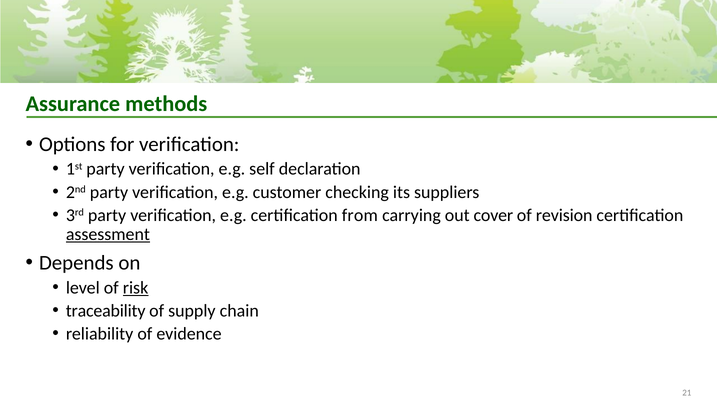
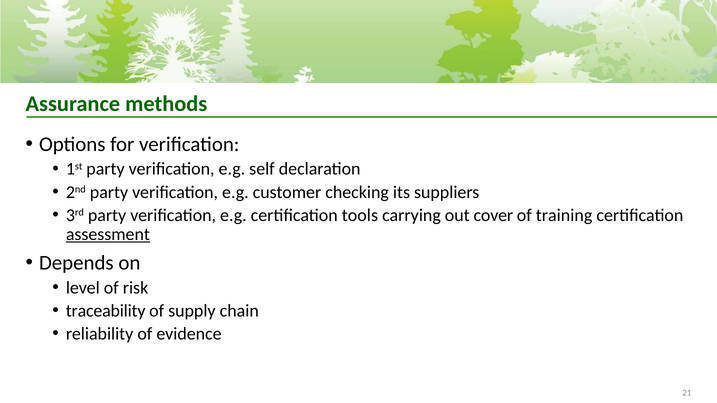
from: from -> tools
revision: revision -> training
risk underline: present -> none
